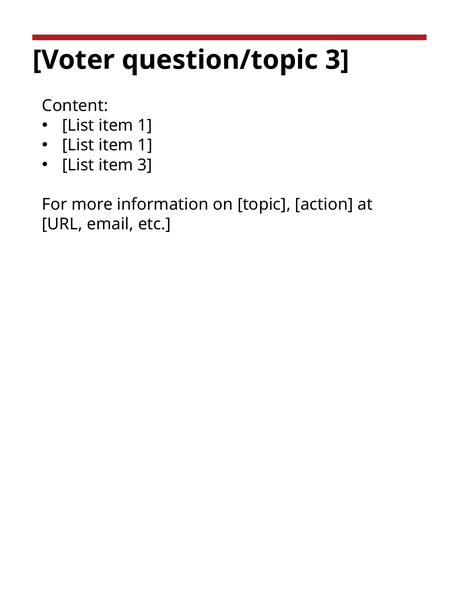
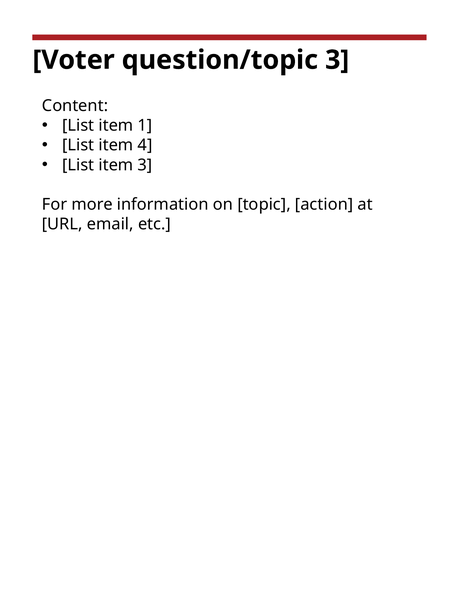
1 at (145, 145): 1 -> 4
